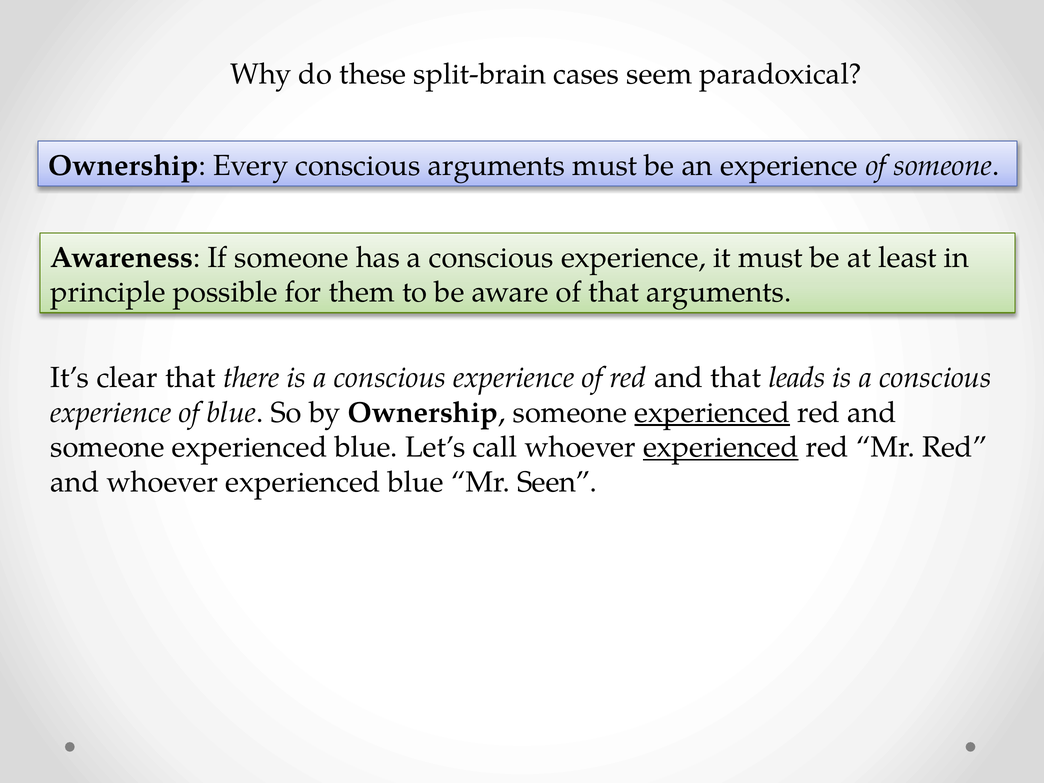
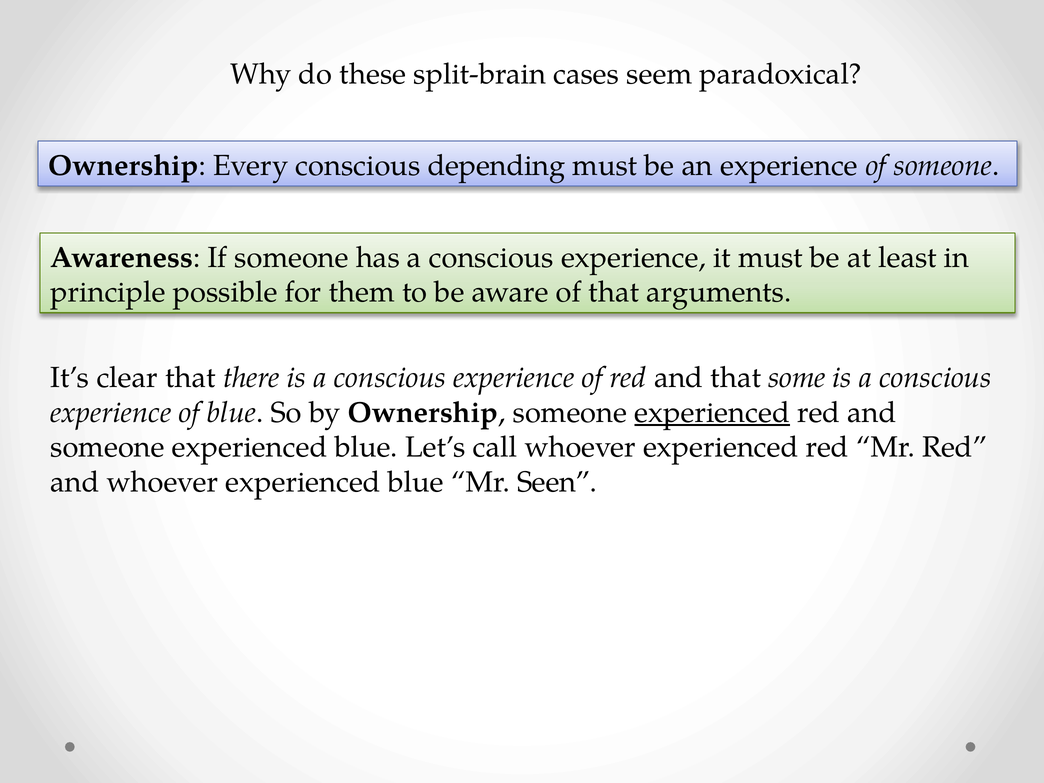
conscious arguments: arguments -> depending
leads: leads -> some
experienced at (721, 447) underline: present -> none
